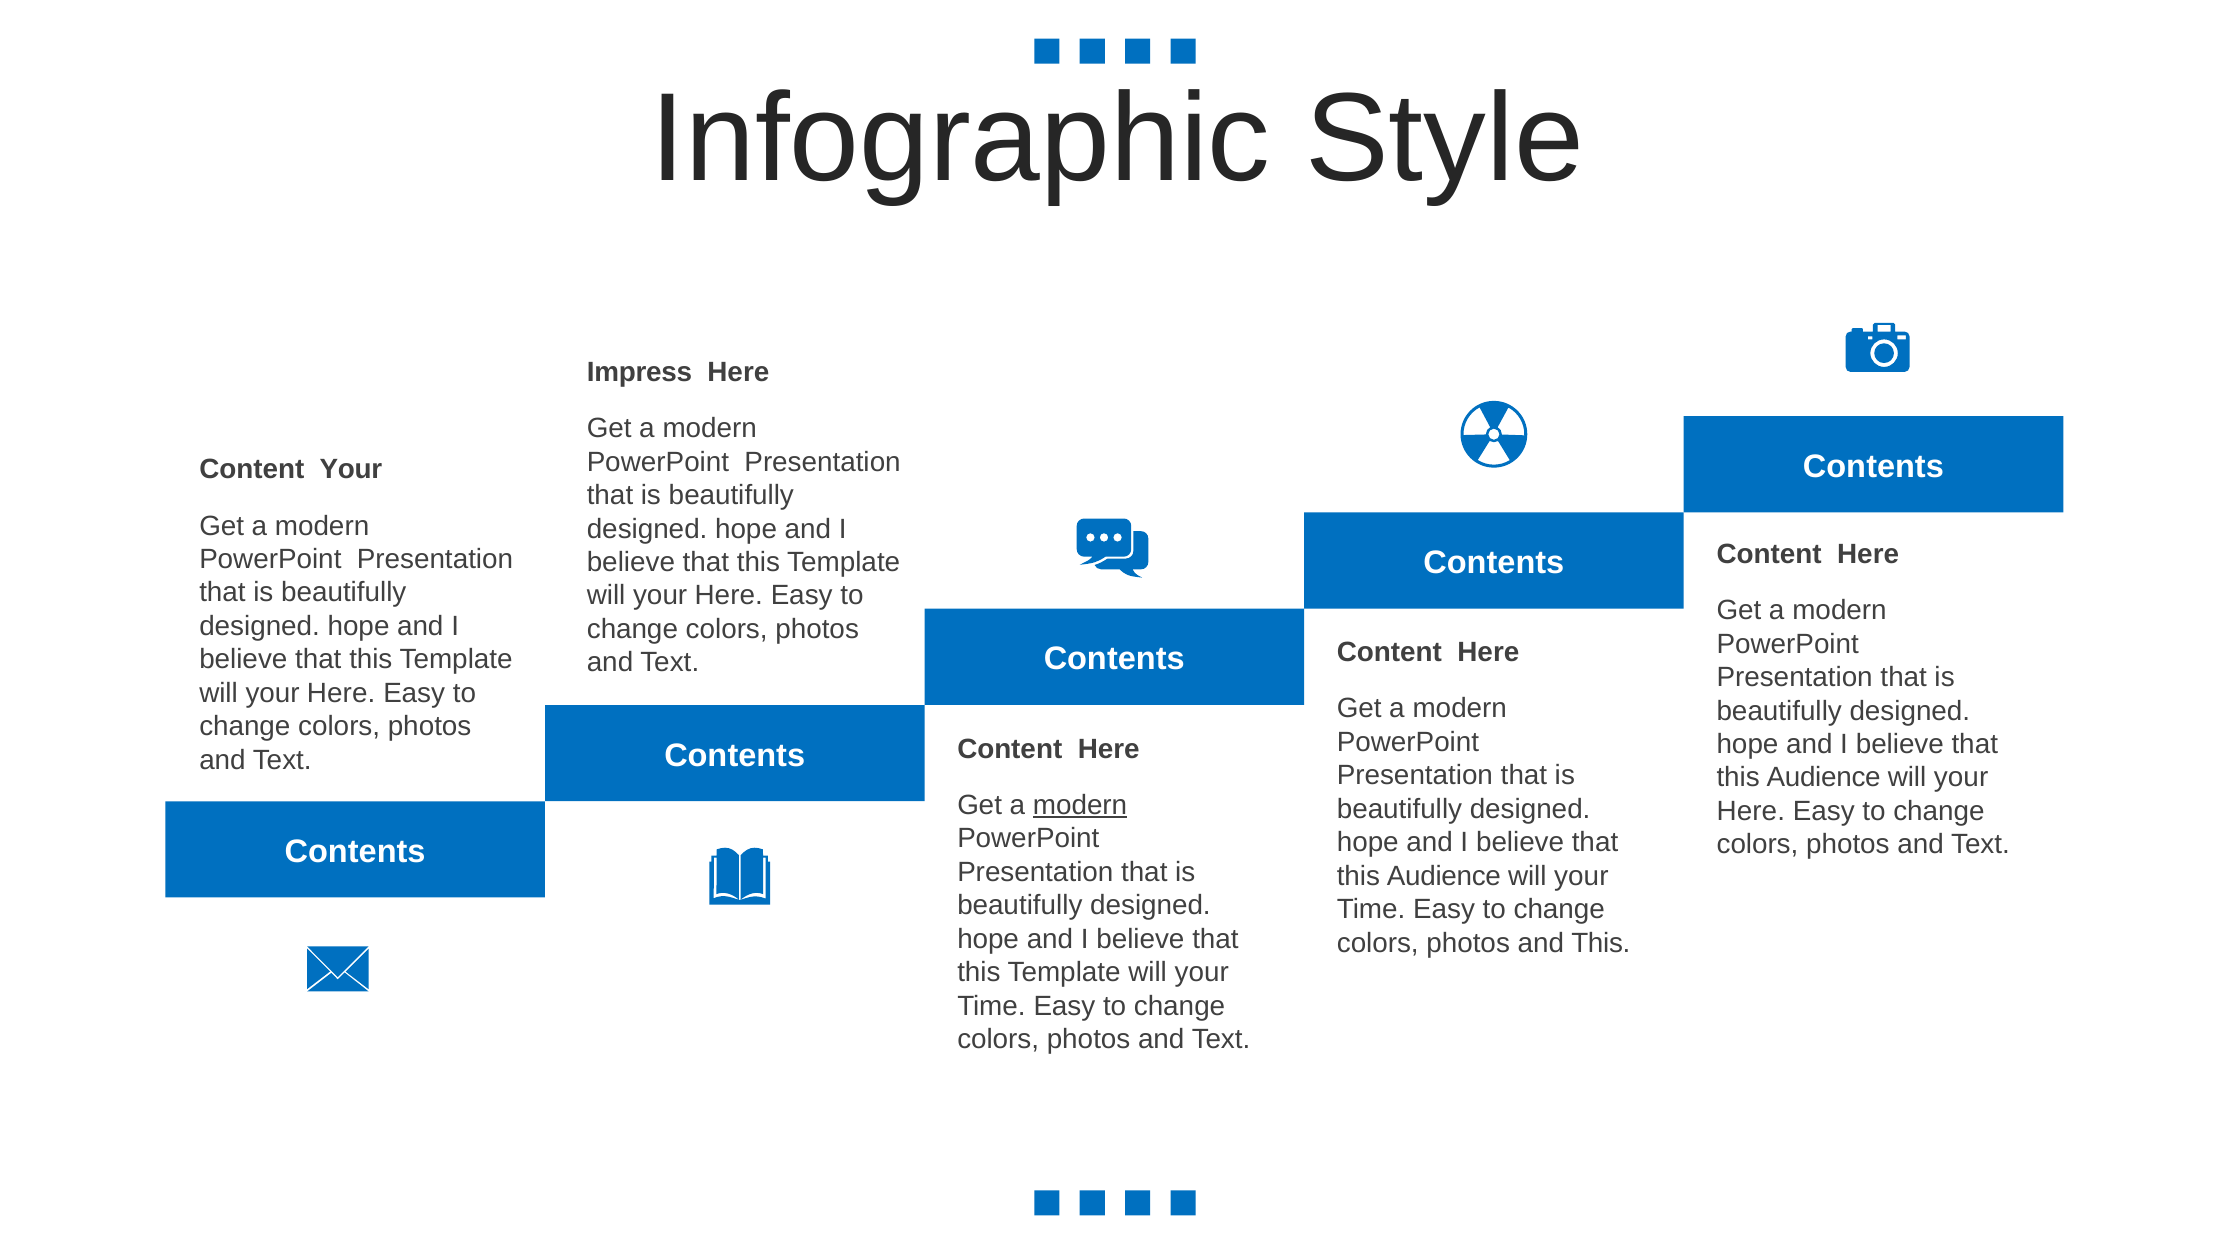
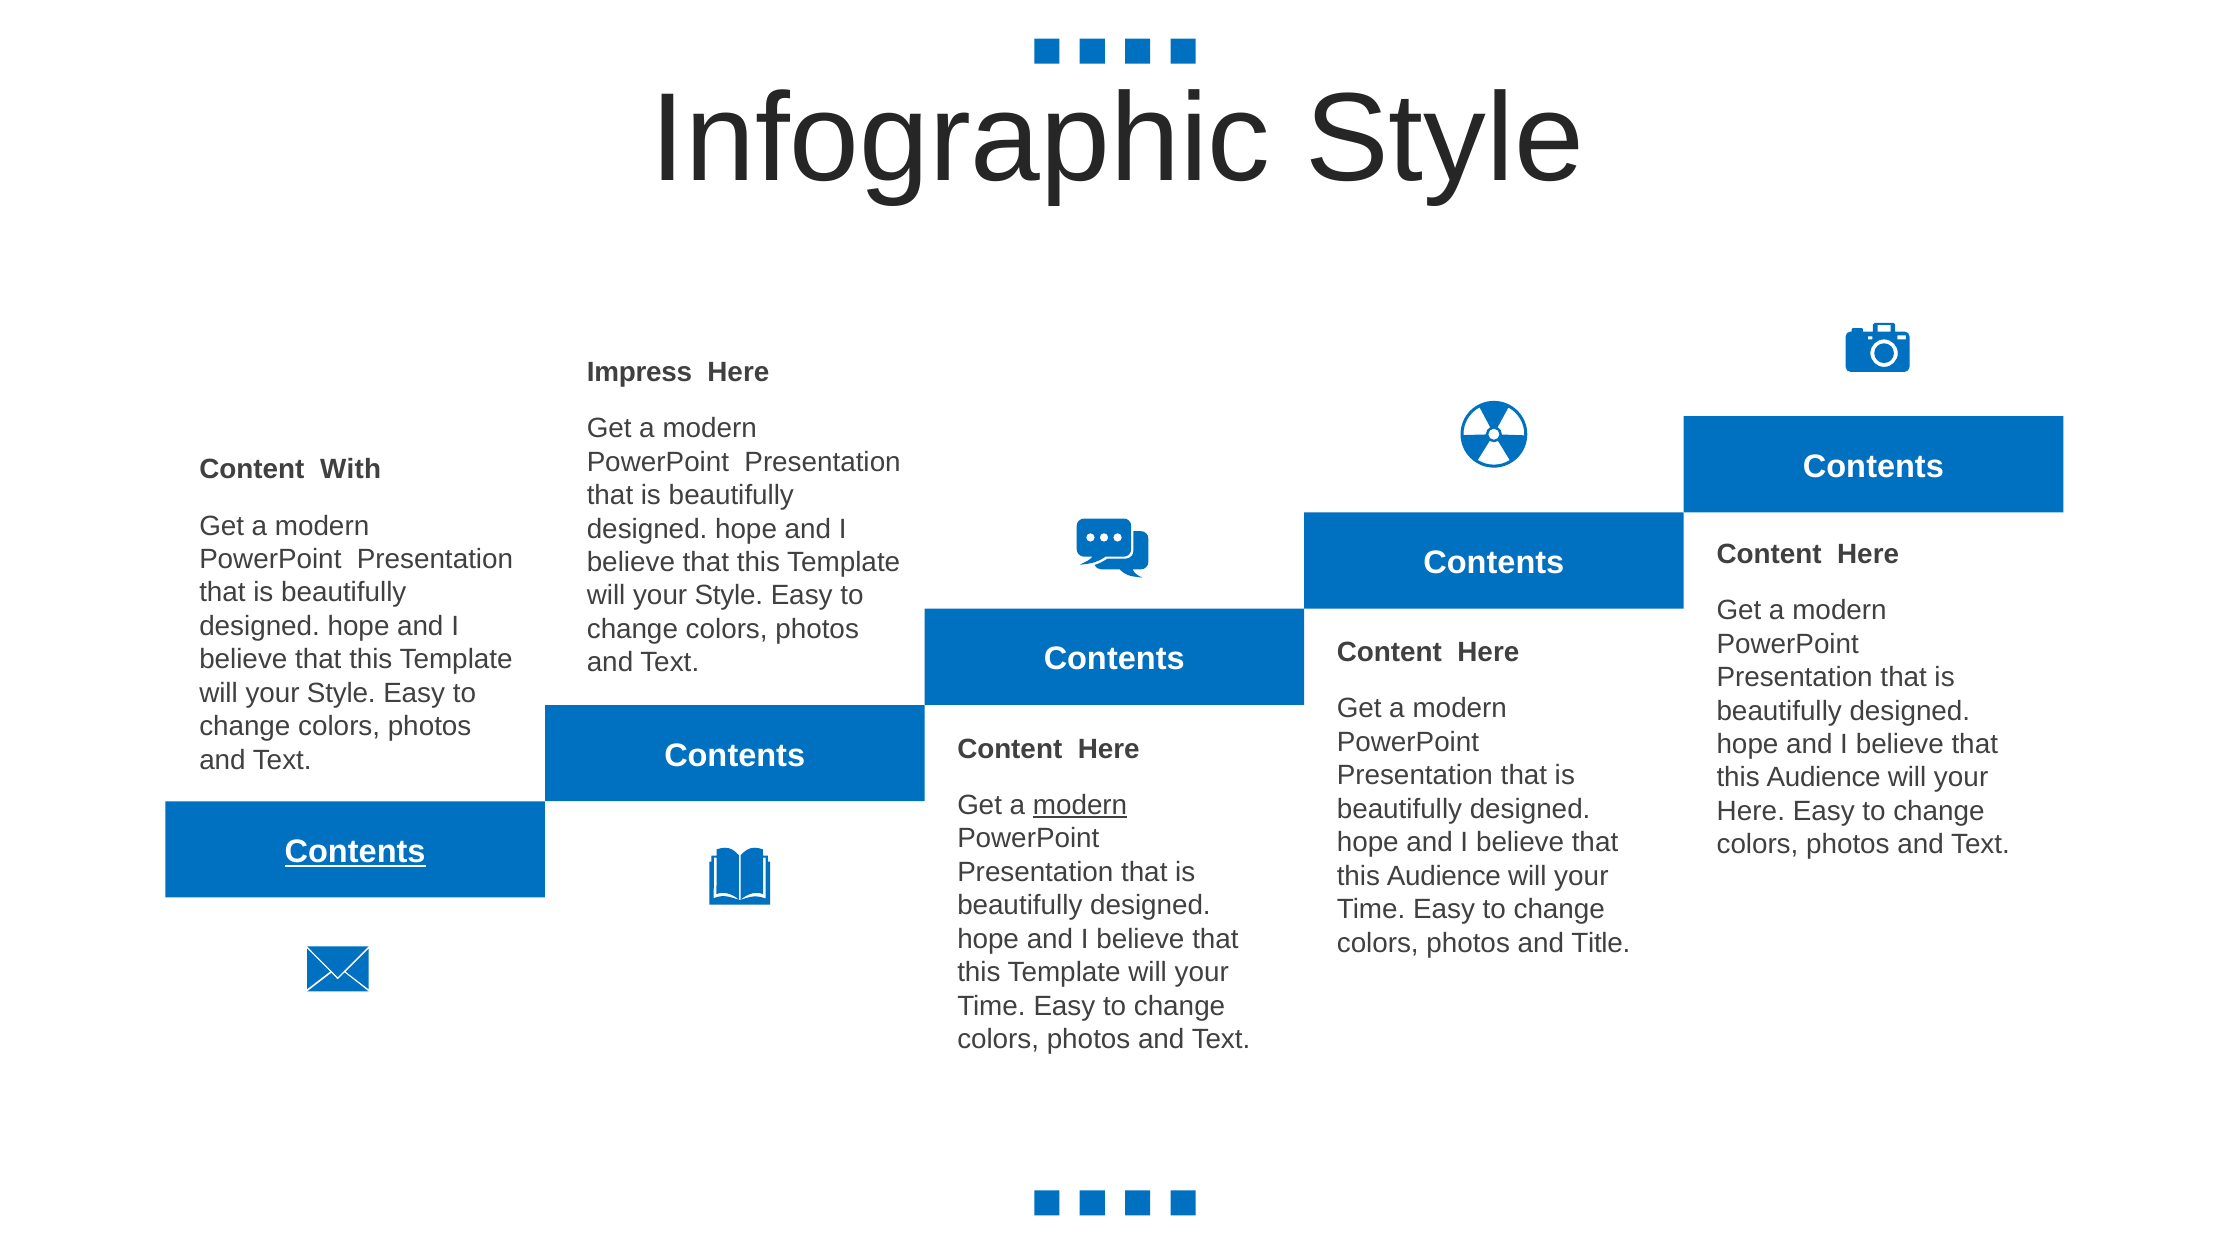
Content Your: Your -> With
Here at (729, 596): Here -> Style
Here at (341, 693): Here -> Style
Contents at (355, 852) underline: none -> present
and This: This -> Title
